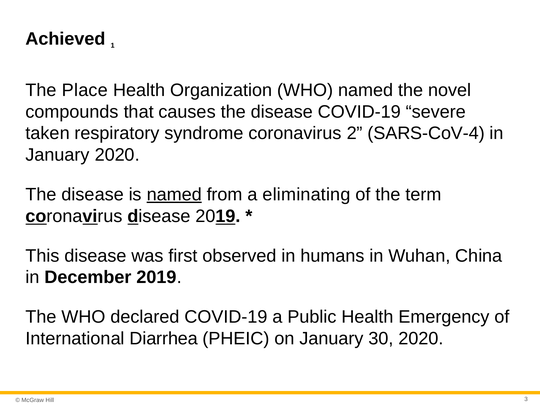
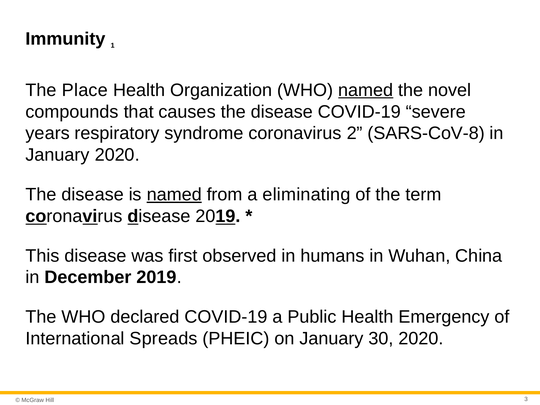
Achieved: Achieved -> Immunity
named at (366, 90) underline: none -> present
taken: taken -> years
SARS-CoV-4: SARS-CoV-4 -> SARS-CoV-8
Diarrhea: Diarrhea -> Spreads
